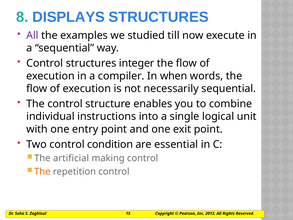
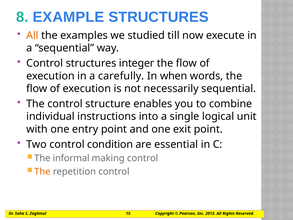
DISPLAYS: DISPLAYS -> EXAMPLE
All at (32, 35) colour: purple -> orange
compiler: compiler -> carefully
artificial: artificial -> informal
